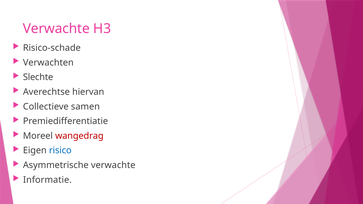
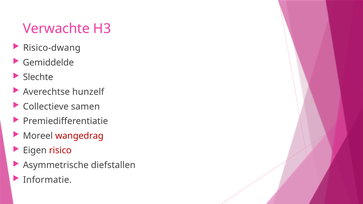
Risico-schade: Risico-schade -> Risico-dwang
Verwachten: Verwachten -> Gemiddelde
hiervan: hiervan -> hunzelf
risico colour: blue -> red
Asymmetrische verwachte: verwachte -> diefstallen
